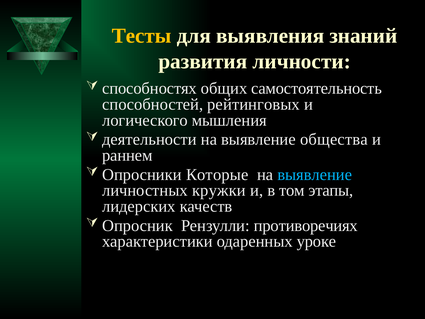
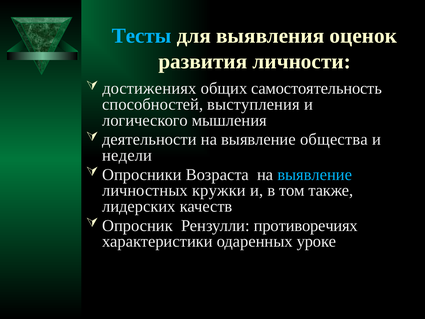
Тесты colour: yellow -> light blue
знаний: знаний -> оценок
способностях: способностях -> достижениях
рейтинговых: рейтинговых -> выступления
раннем: раннем -> недели
Которые: Которые -> Возраста
этапы: этапы -> также
